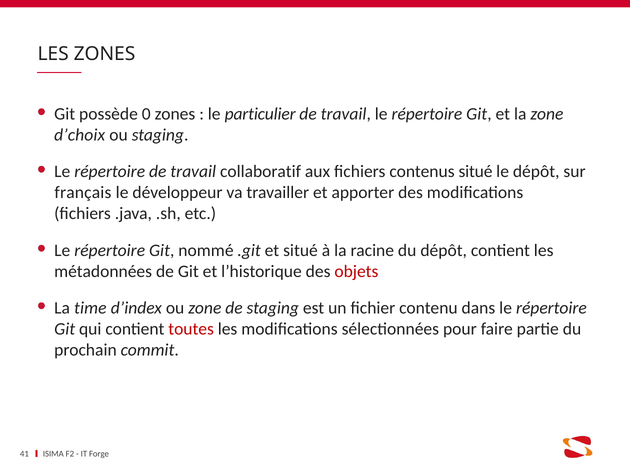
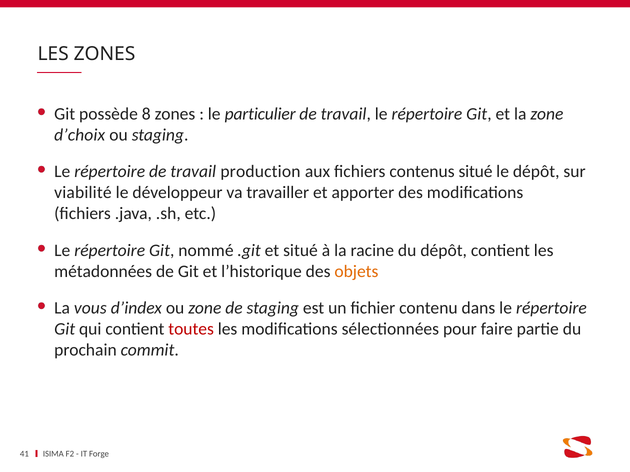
0: 0 -> 8
collaboratif: collaboratif -> production
français: français -> viabilité
objets colour: red -> orange
time: time -> vous
